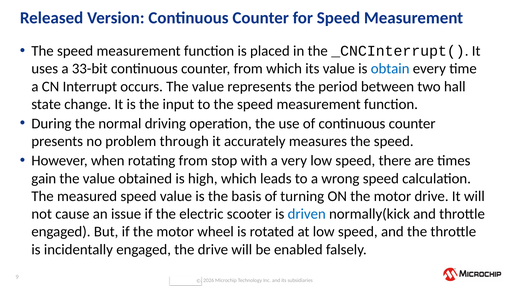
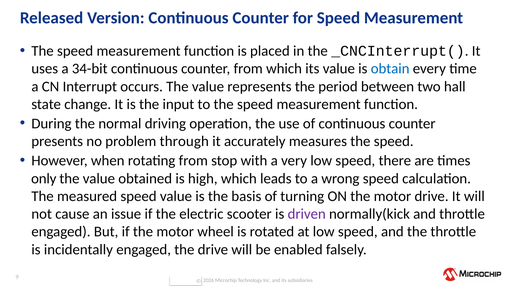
33-bit: 33-bit -> 34-bit
gain: gain -> only
driven colour: blue -> purple
